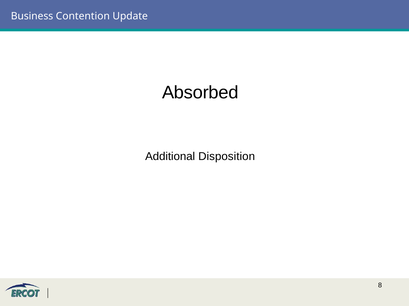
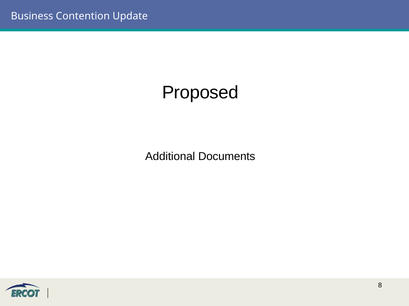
Absorbed: Absorbed -> Proposed
Disposition: Disposition -> Documents
